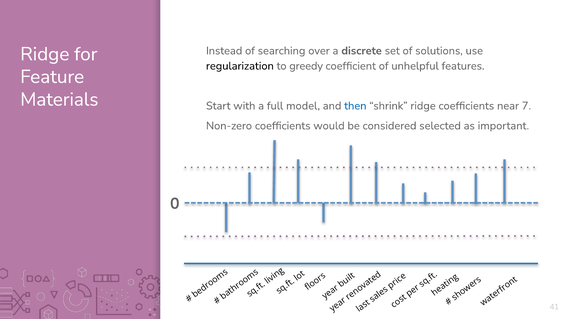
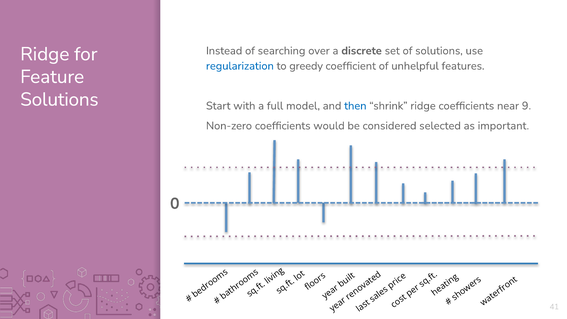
regularization colour: black -> blue
Materials at (59, 99): Materials -> Solutions
7: 7 -> 9
